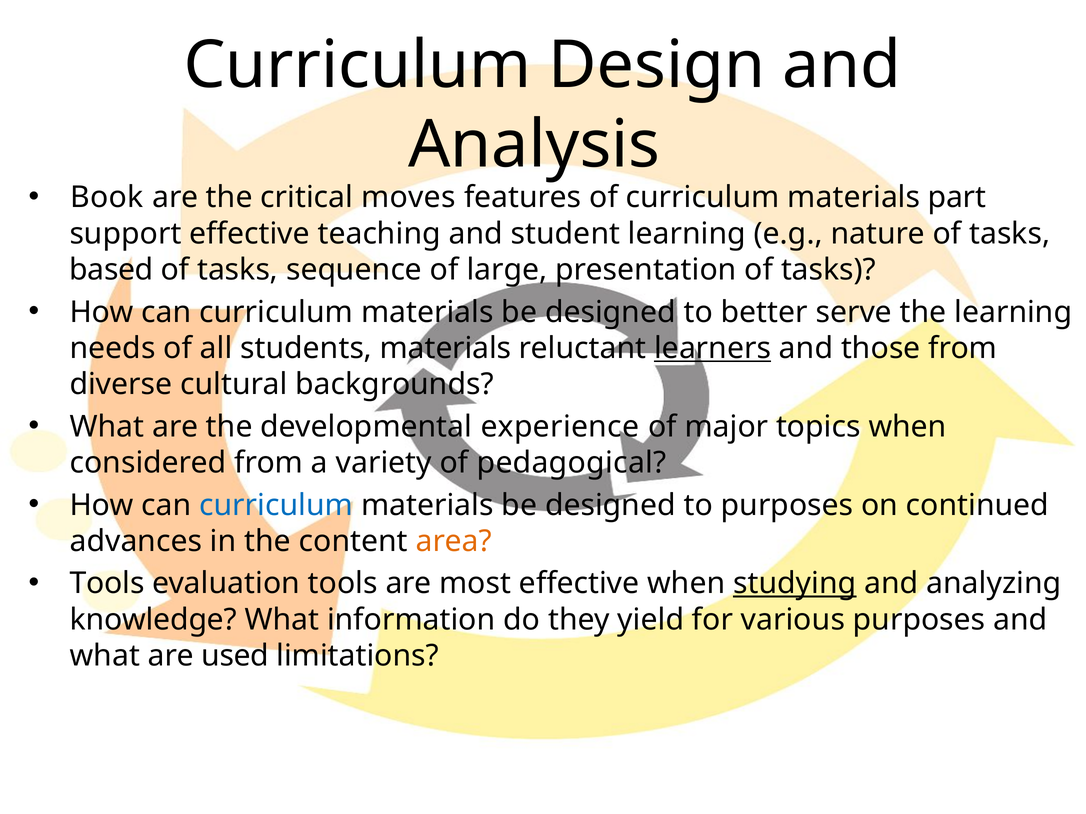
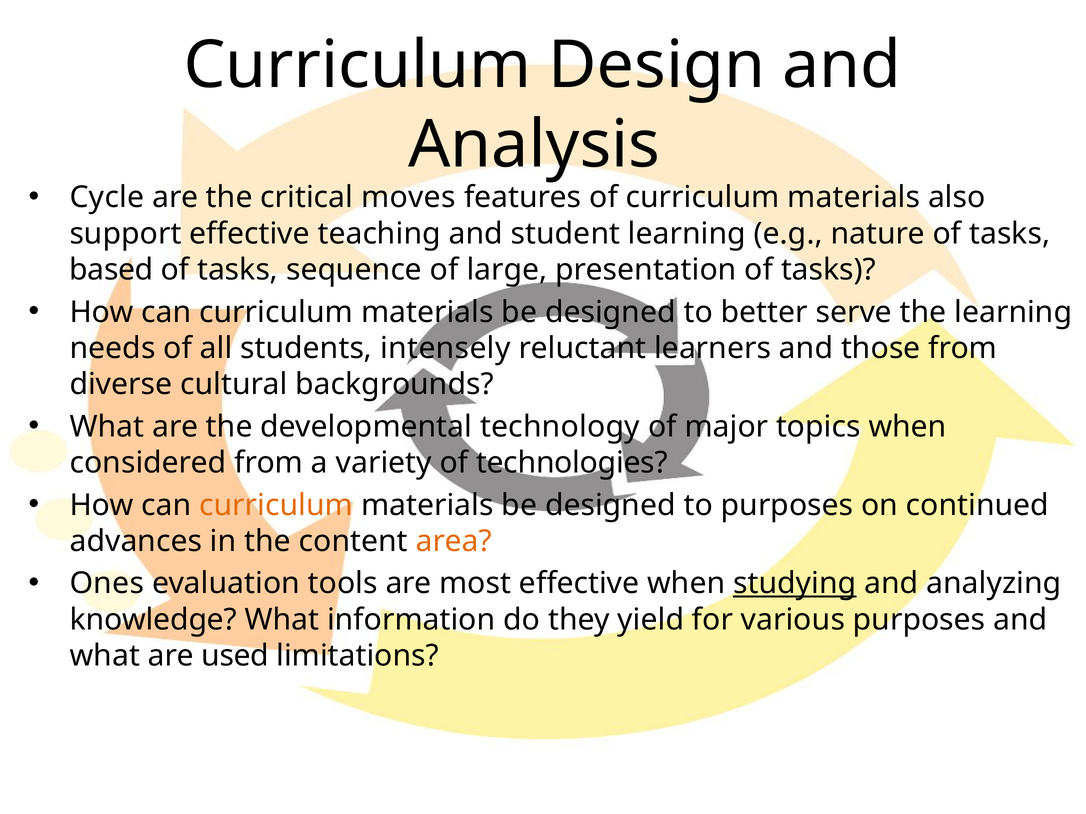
Book: Book -> Cycle
part: part -> also
students materials: materials -> intensely
learners underline: present -> none
experience: experience -> technology
pedagogical: pedagogical -> technologies
curriculum at (276, 505) colour: blue -> orange
Tools at (107, 584): Tools -> Ones
